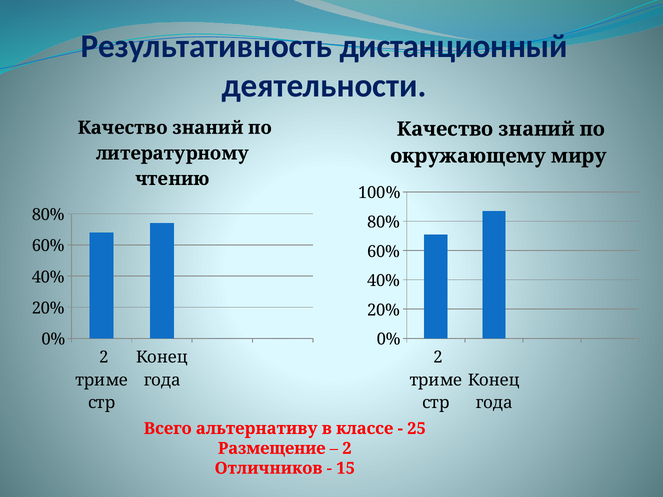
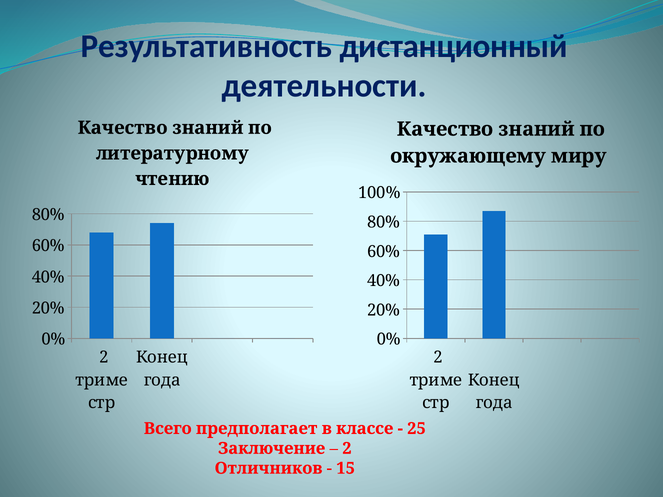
альтернативу: альтернативу -> предполагает
Размещение: Размещение -> Заключение
